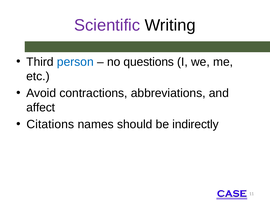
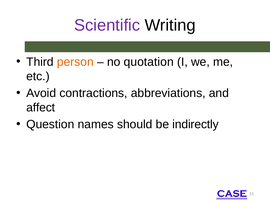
person colour: blue -> orange
questions: questions -> quotation
Citations: Citations -> Question
